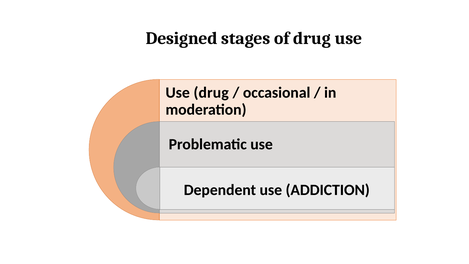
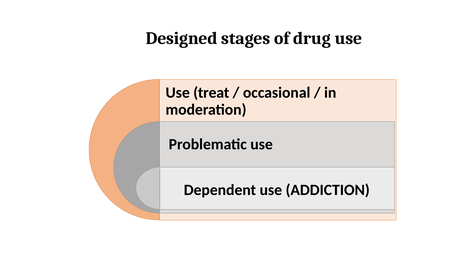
Use drug: drug -> treat
